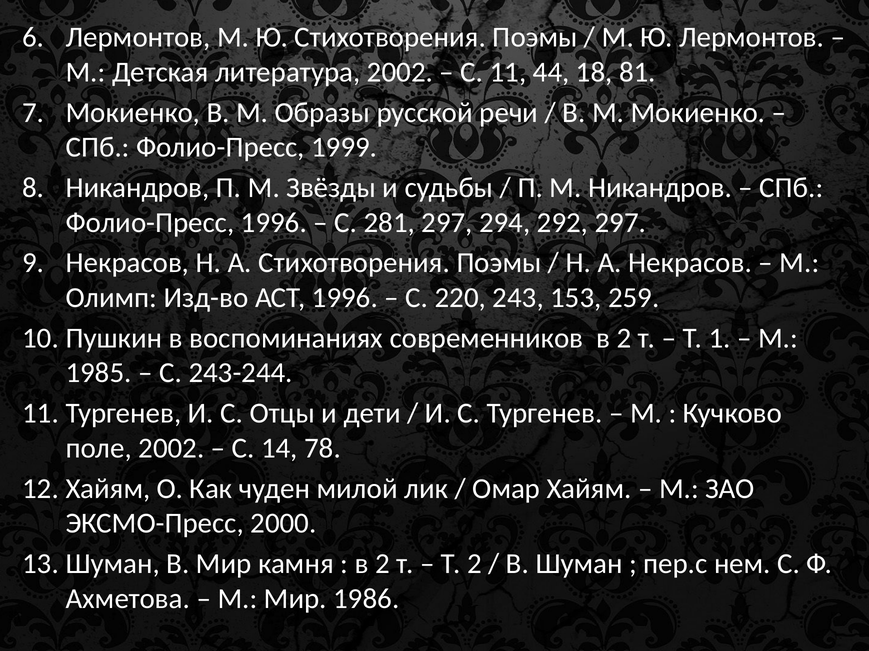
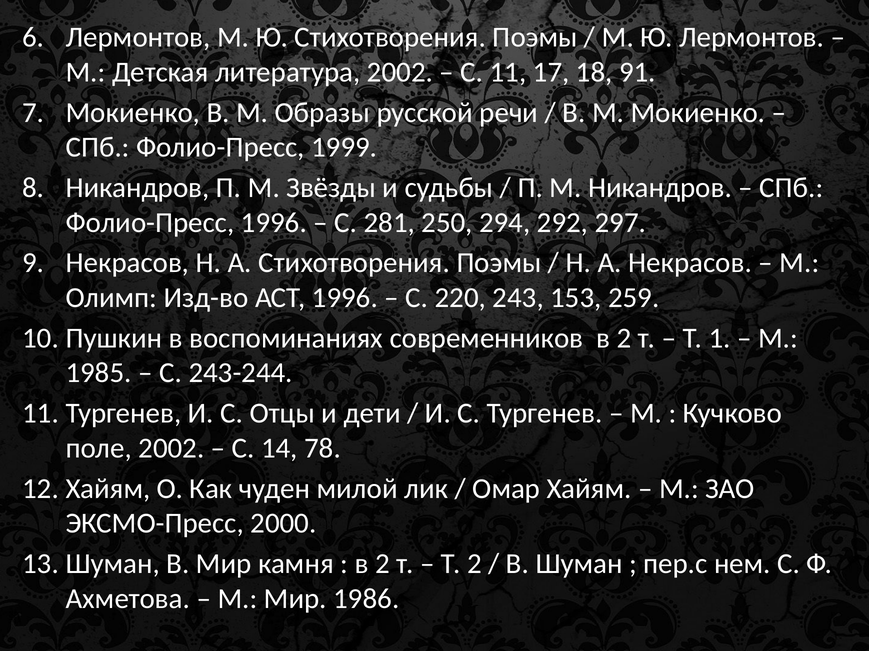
44: 44 -> 17
81: 81 -> 91
281 297: 297 -> 250
